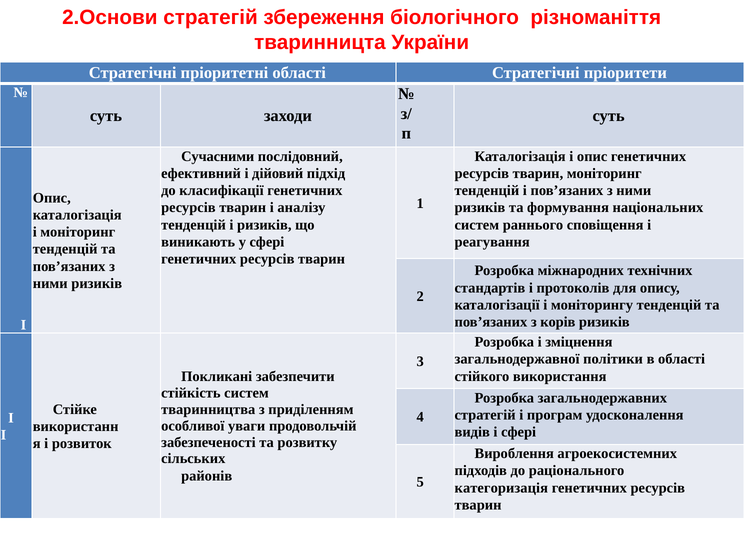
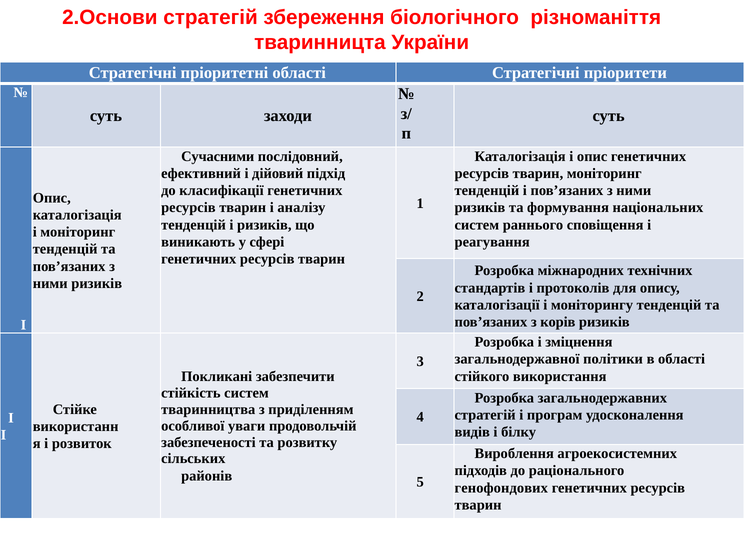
і сфері: сфері -> білку
категоризація: категоризація -> генофондових
